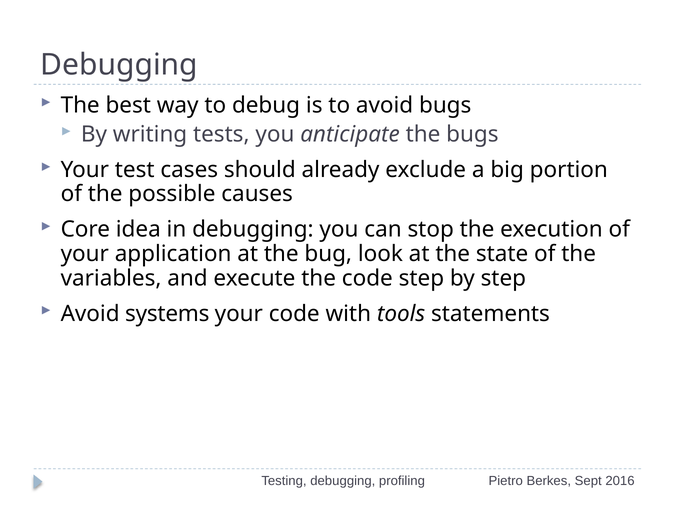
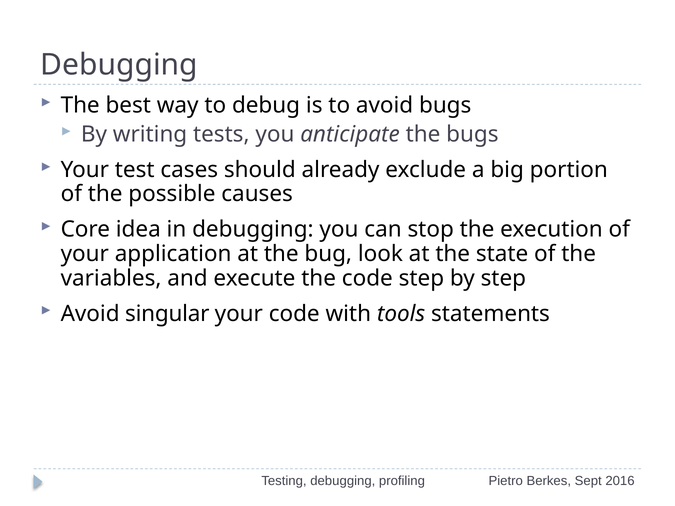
systems: systems -> singular
